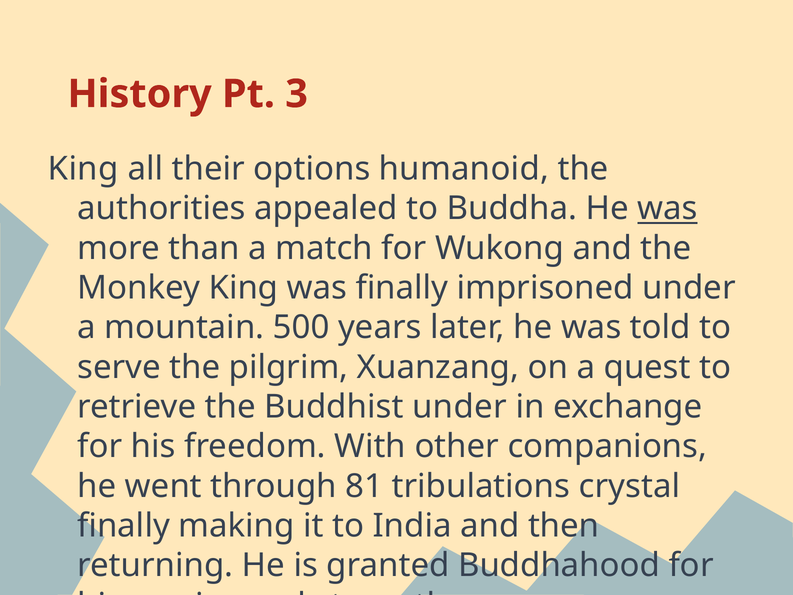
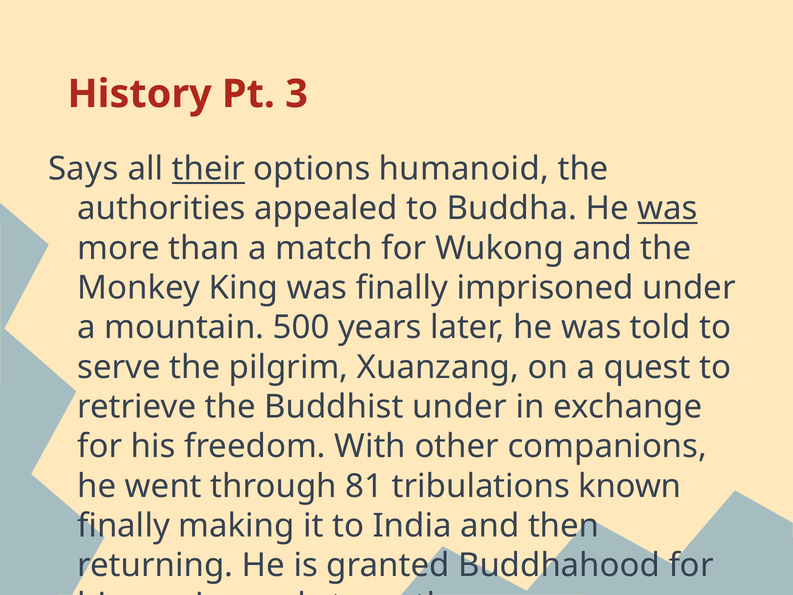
King at (83, 169): King -> Says
their underline: none -> present
crystal: crystal -> known
